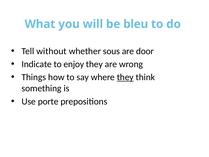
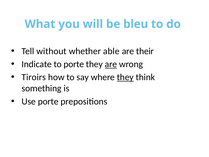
sous: sous -> able
door: door -> their
to enjoy: enjoy -> porte
are at (111, 64) underline: none -> present
Things: Things -> Tiroirs
